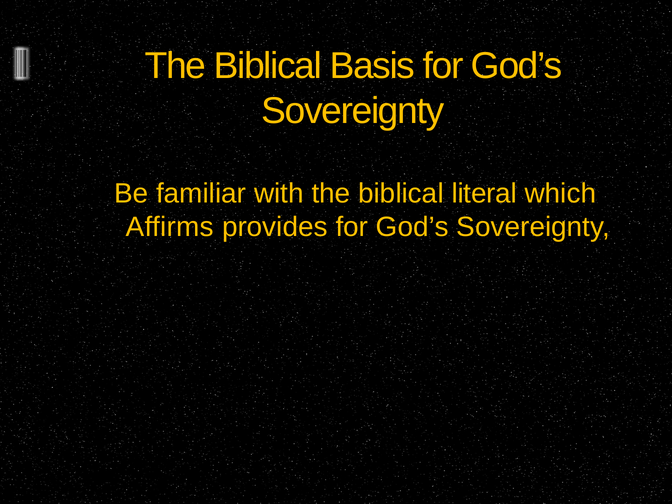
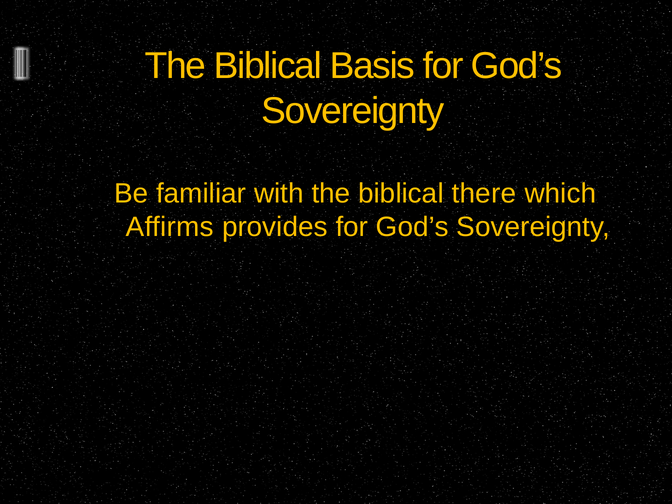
literal: literal -> there
